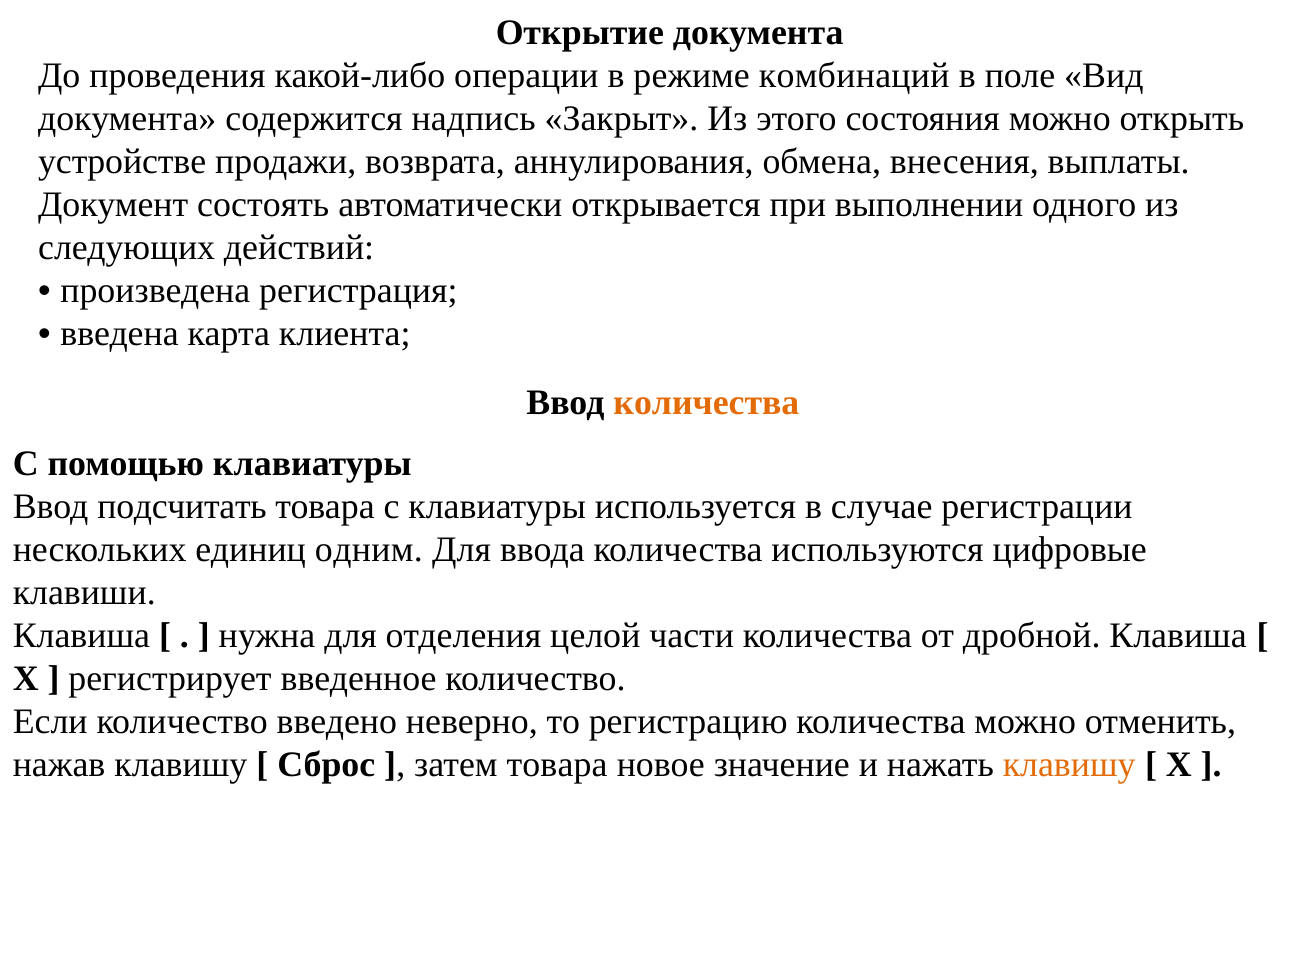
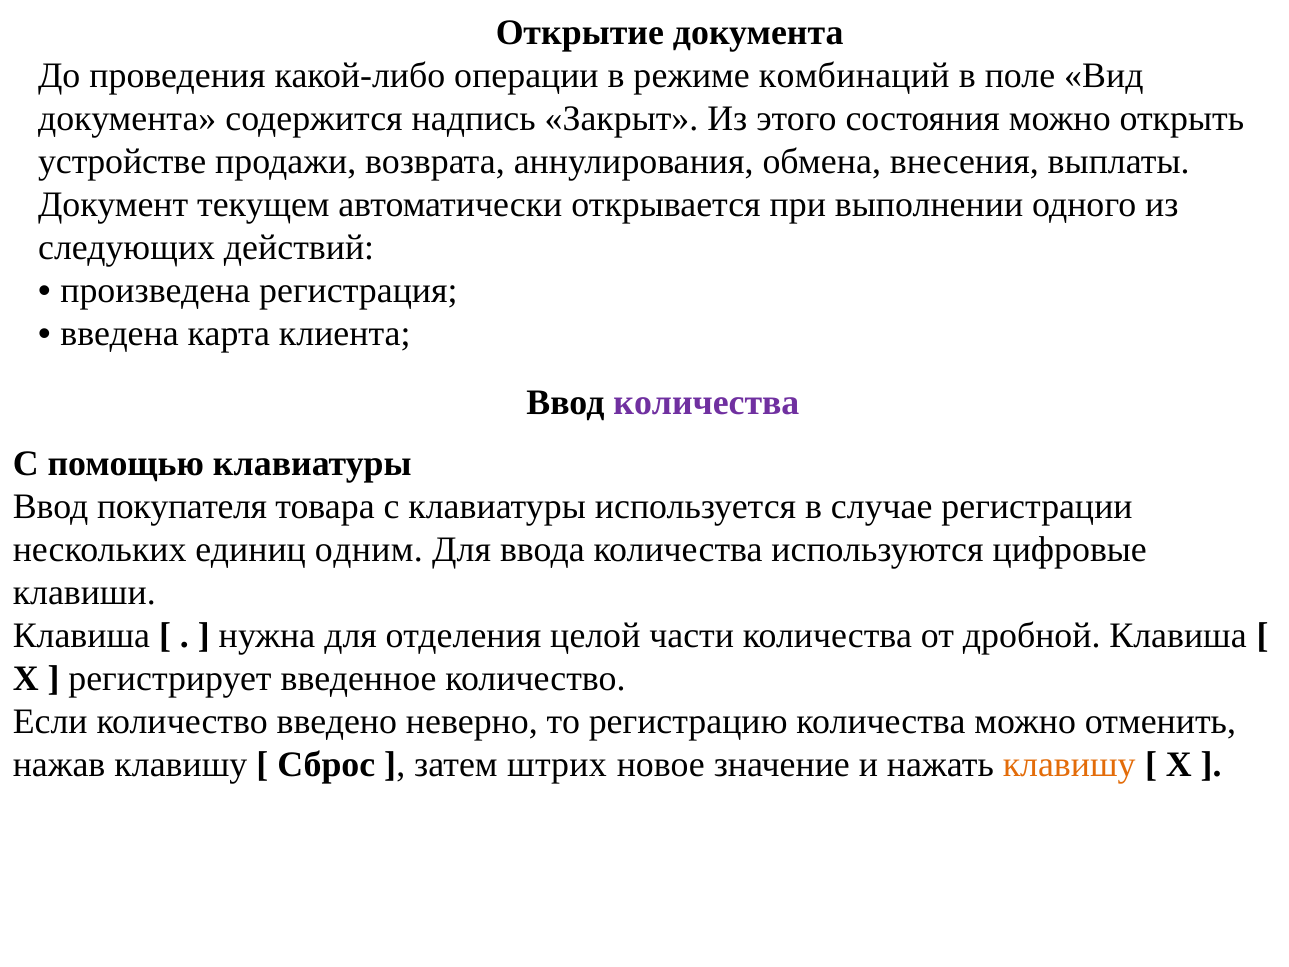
состоять: состоять -> текущем
количества at (706, 402) colour: orange -> purple
подсчитать: подсчитать -> покупателя
затем товара: товара -> штрих
